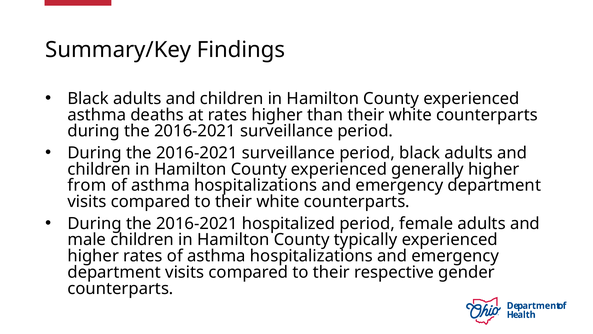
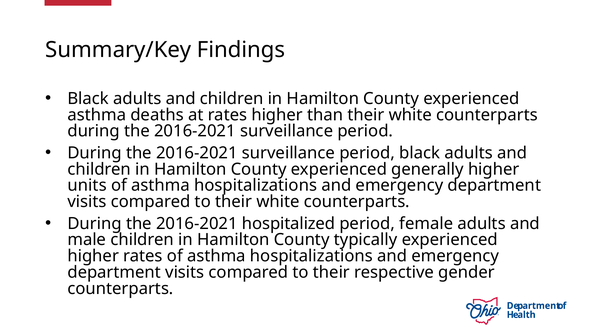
from: from -> units
